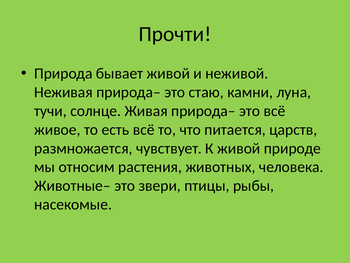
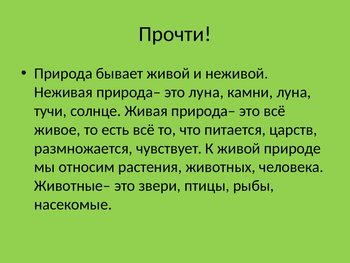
это стаю: стаю -> луна
